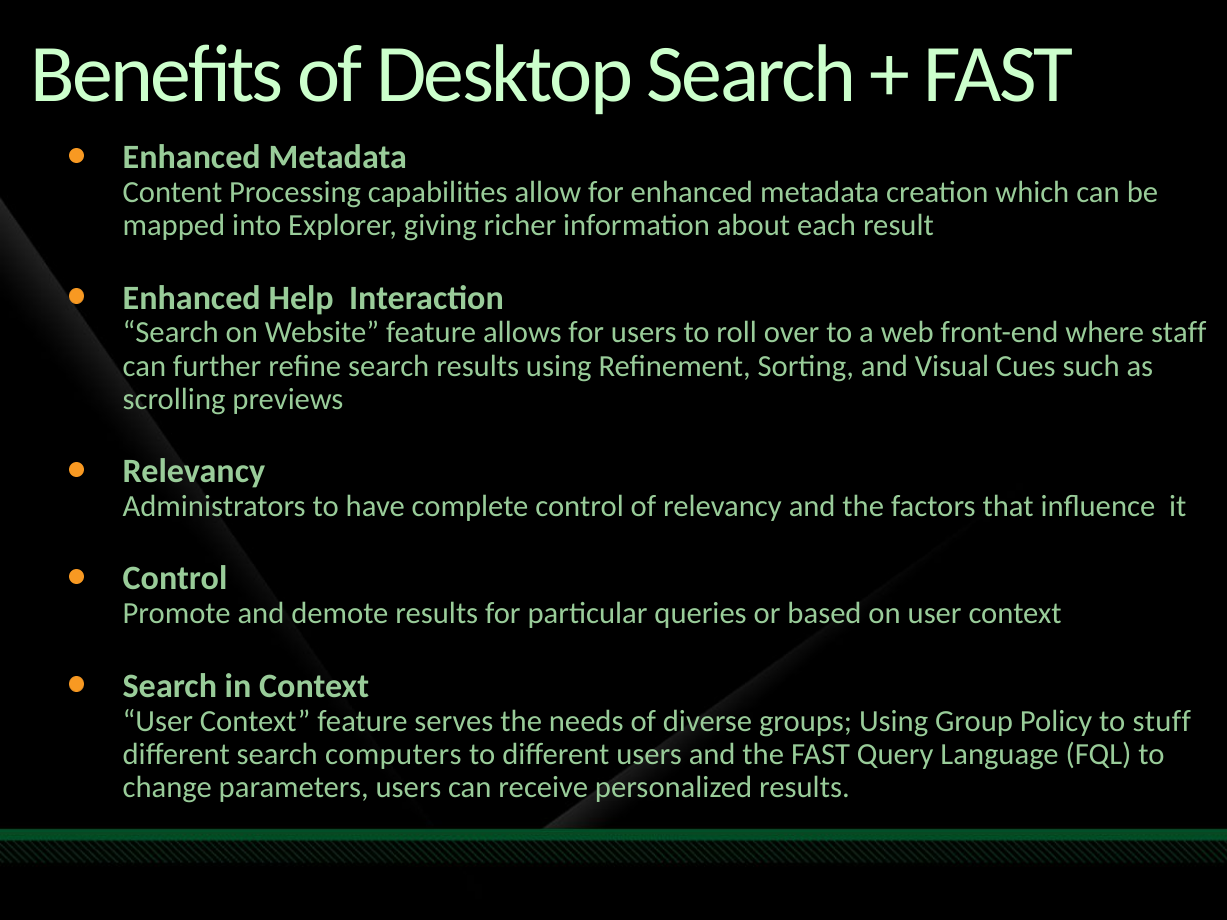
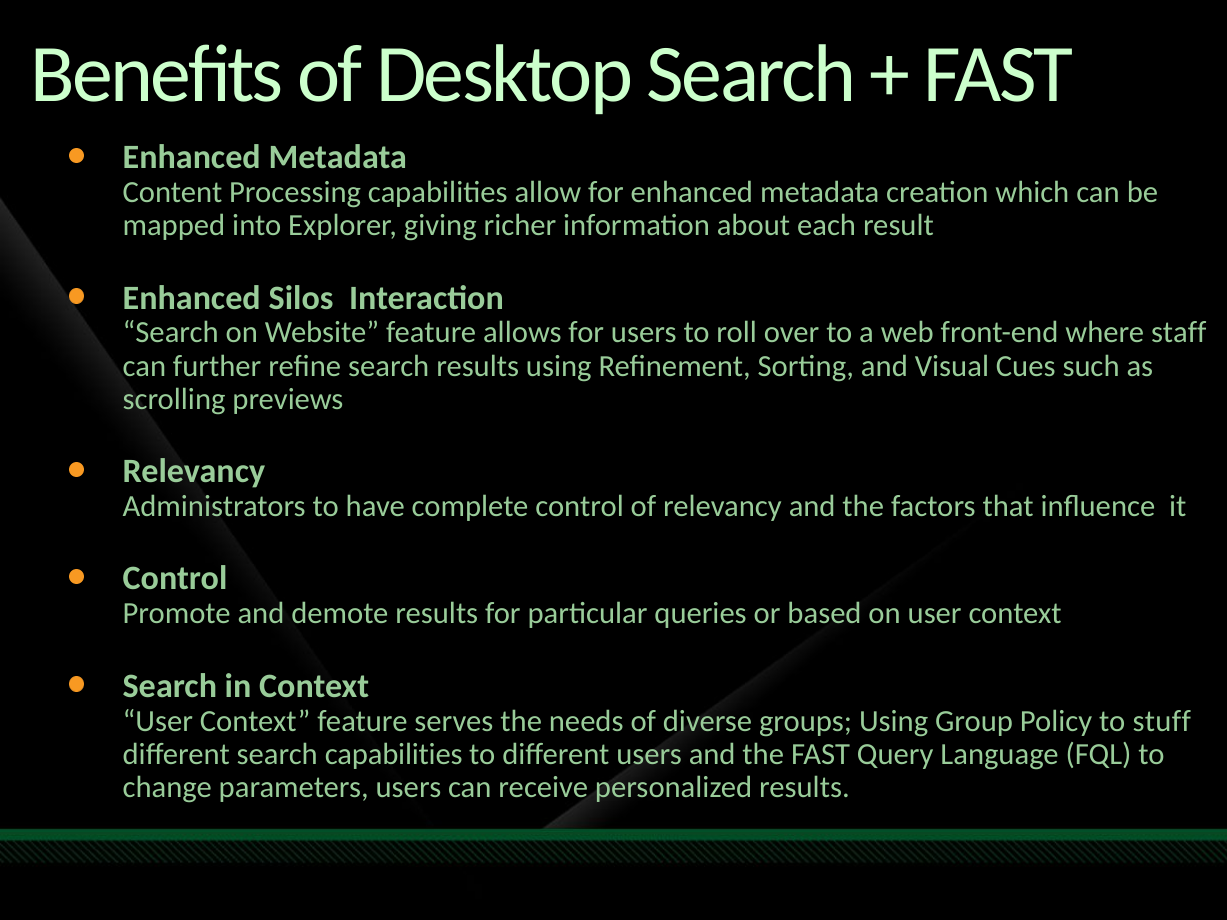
Help: Help -> Silos
search computers: computers -> capabilities
